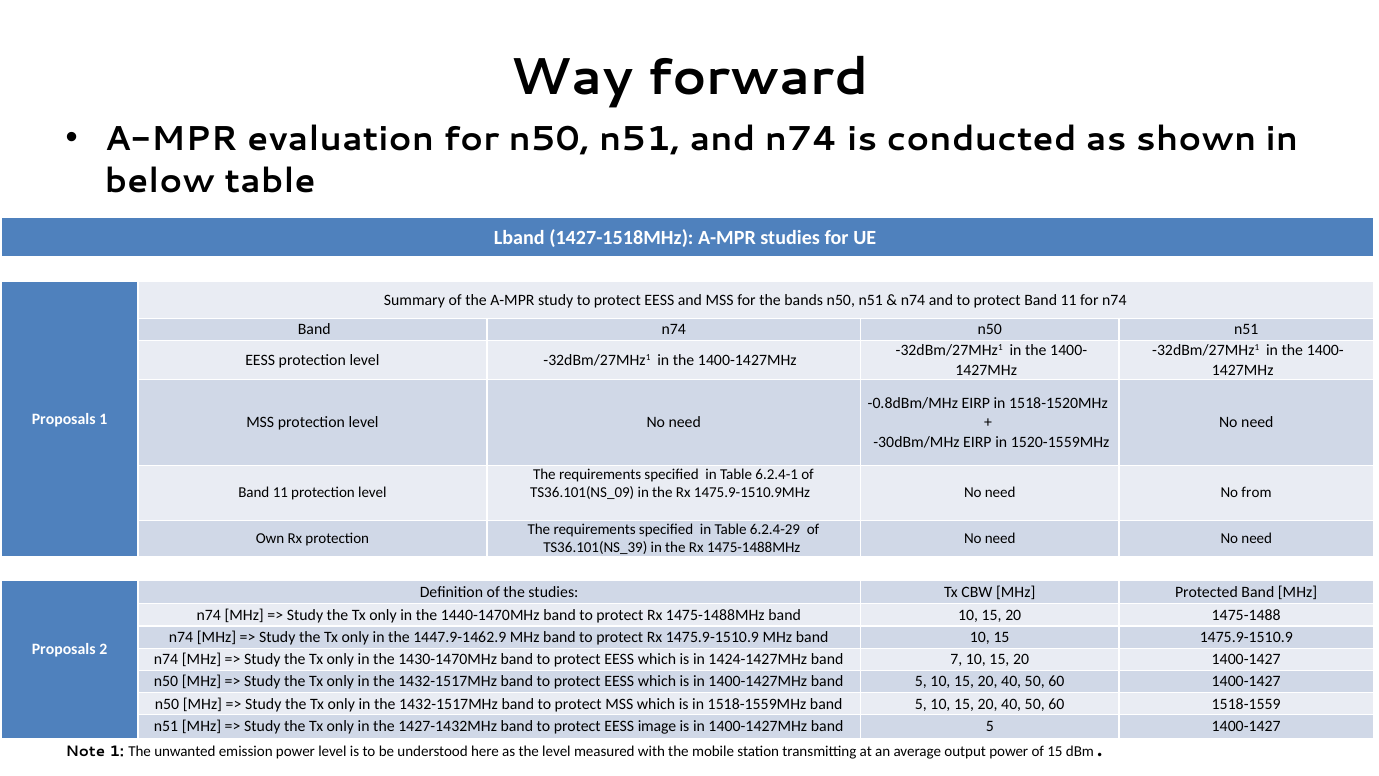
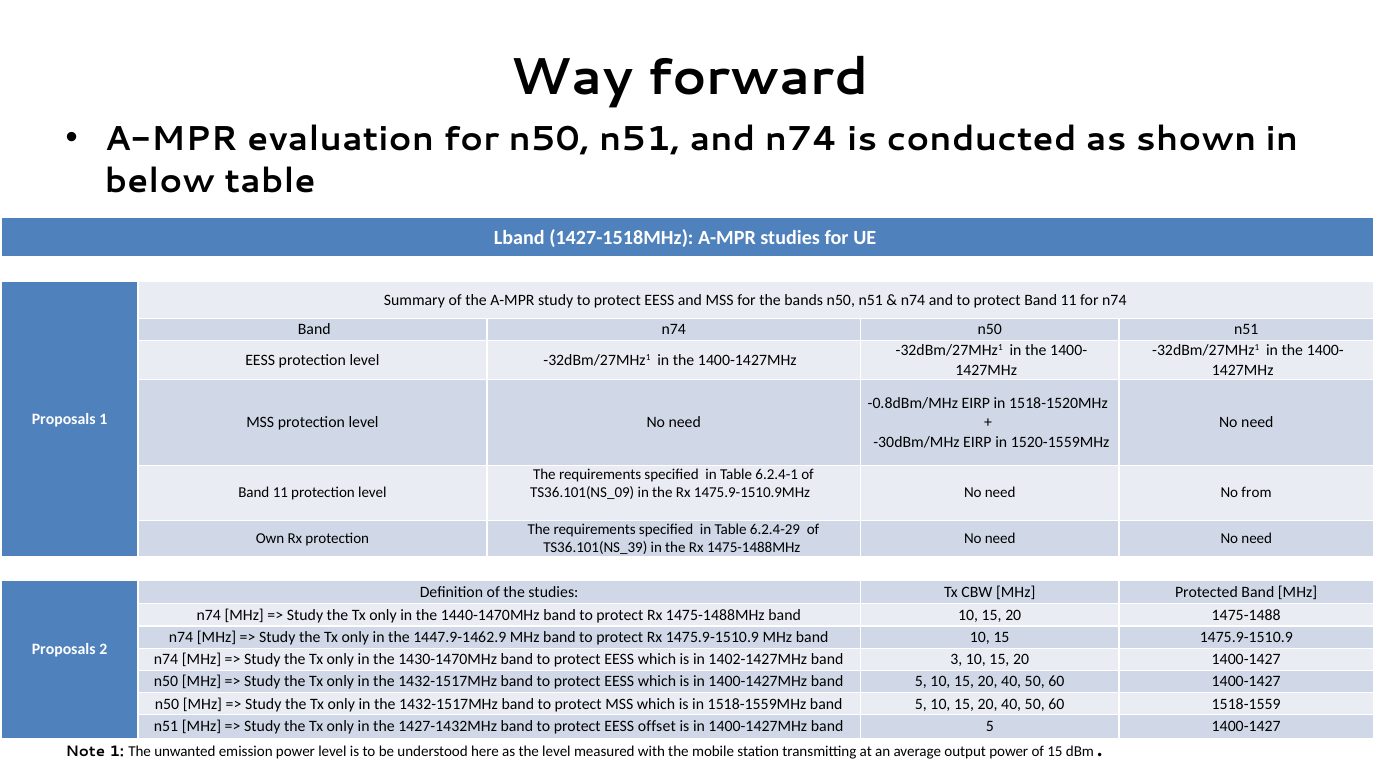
1424-1427MHz: 1424-1427MHz -> 1402-1427MHz
7: 7 -> 3
image: image -> offset
